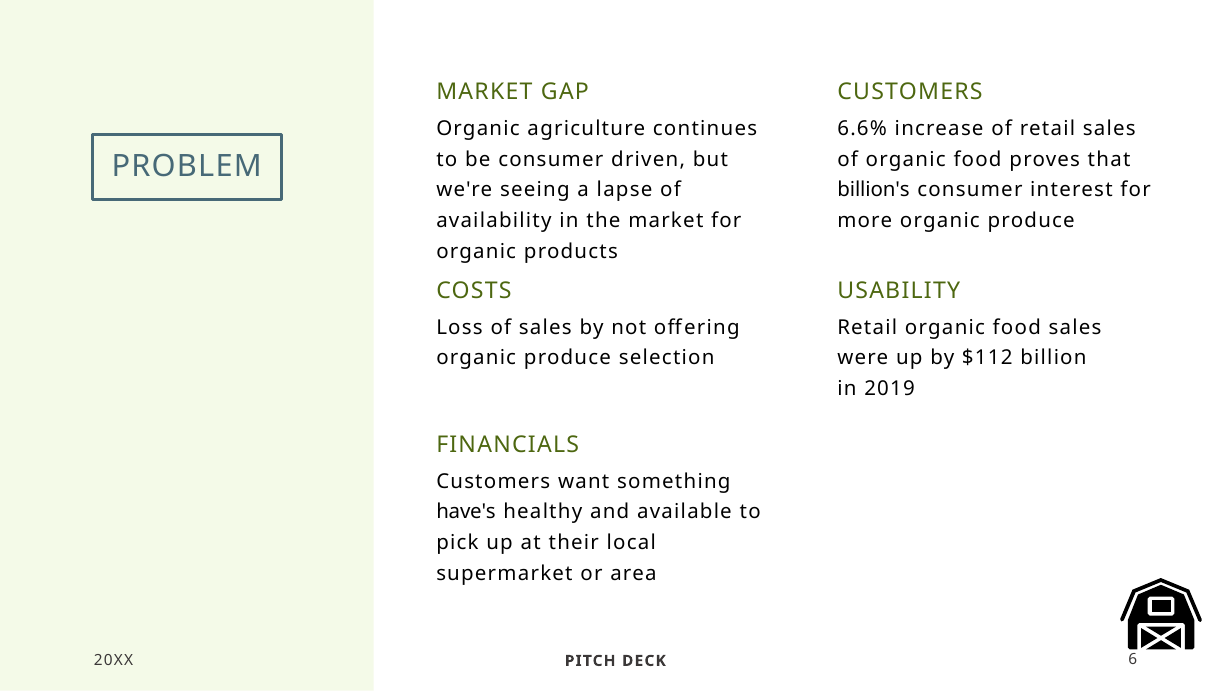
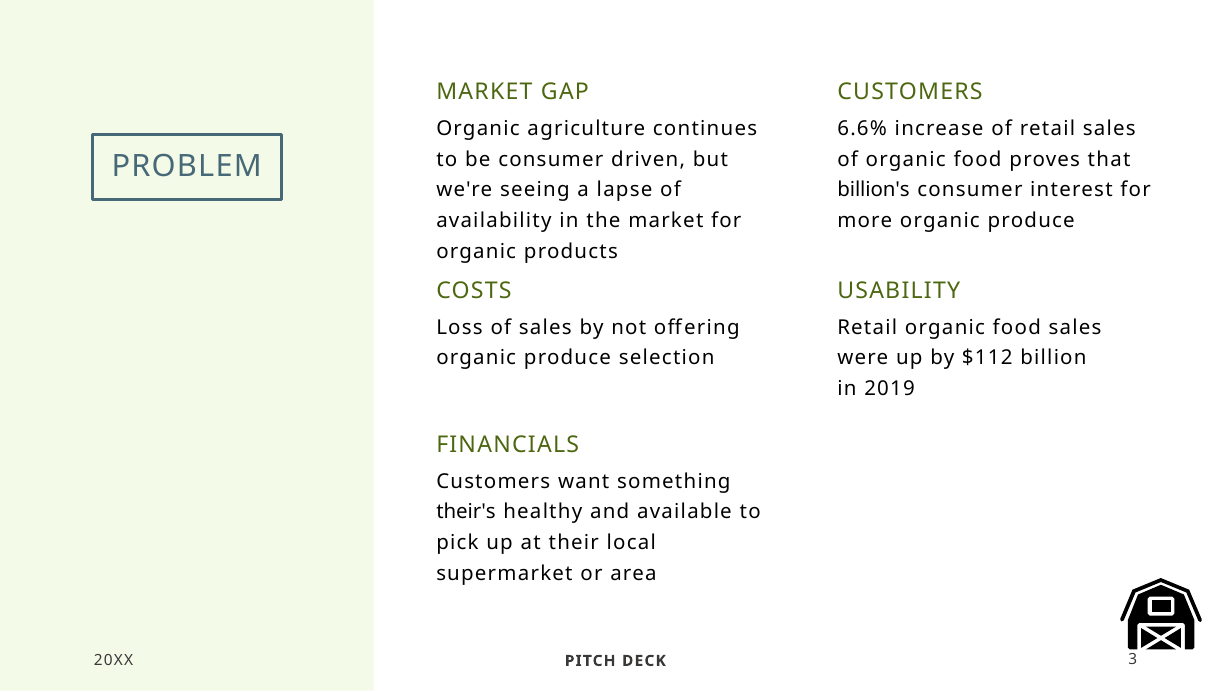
have's: have's -> their's
6: 6 -> 3
